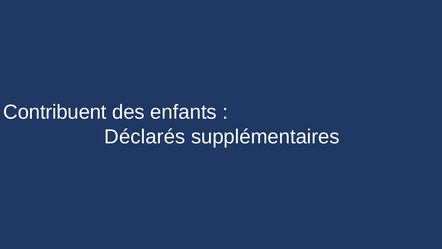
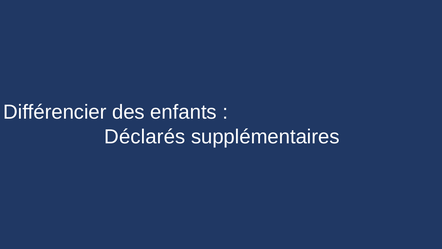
Contribuent: Contribuent -> Différencier
